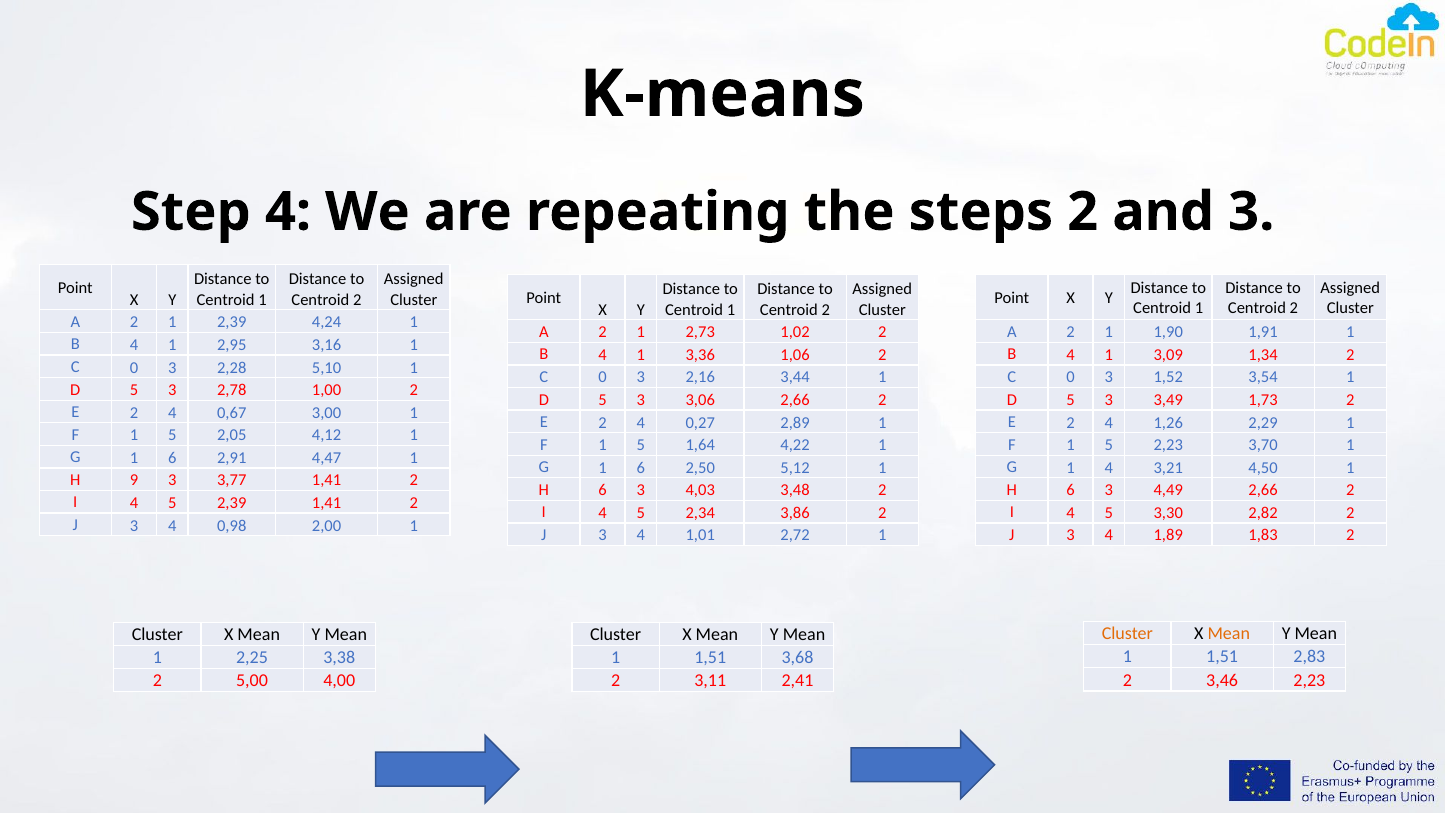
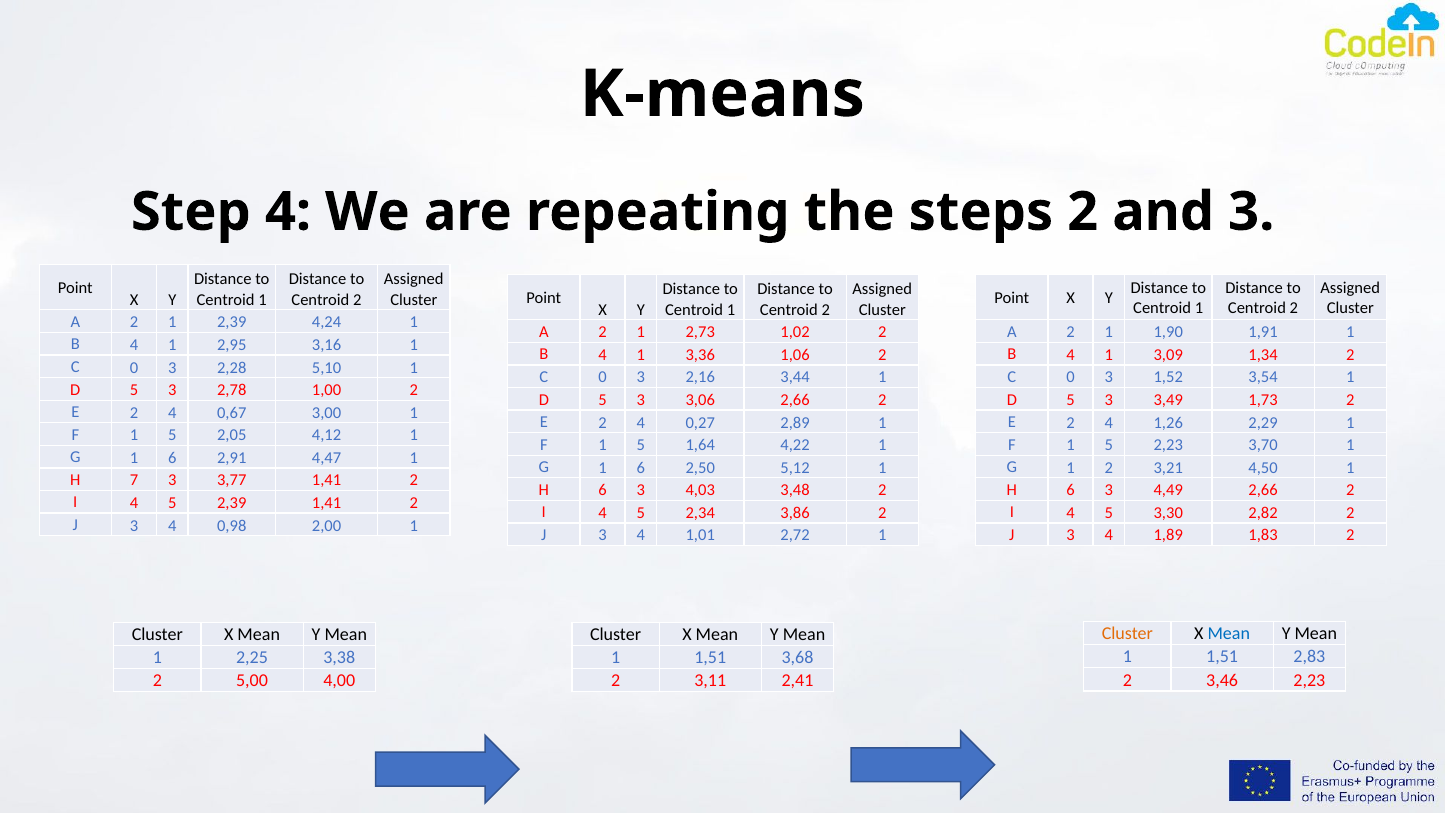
1 4: 4 -> 2
9: 9 -> 7
Mean at (1229, 634) colour: orange -> blue
